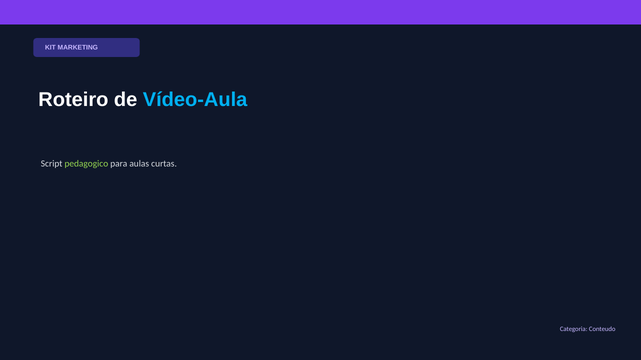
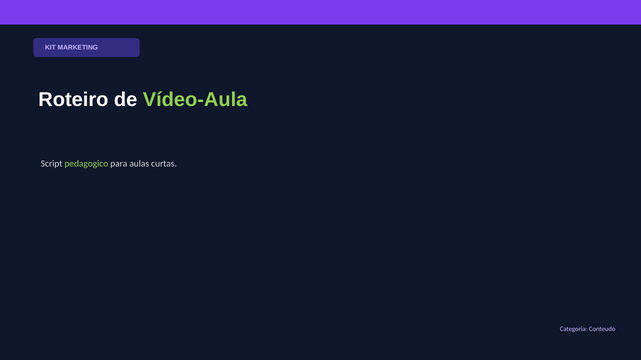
Vídeo-Aula colour: light blue -> light green
